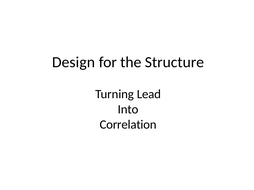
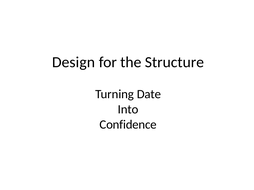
Lead: Lead -> Date
Correlation: Correlation -> Confidence
